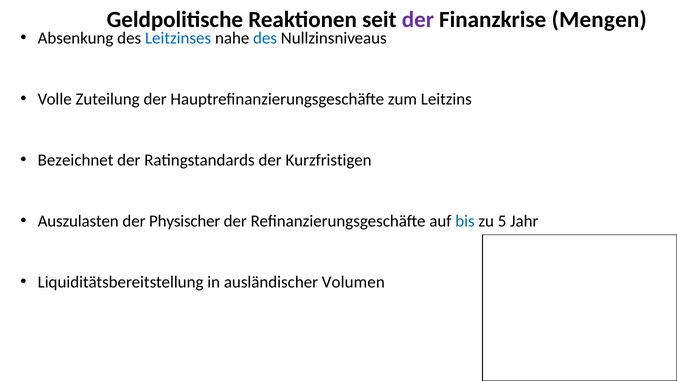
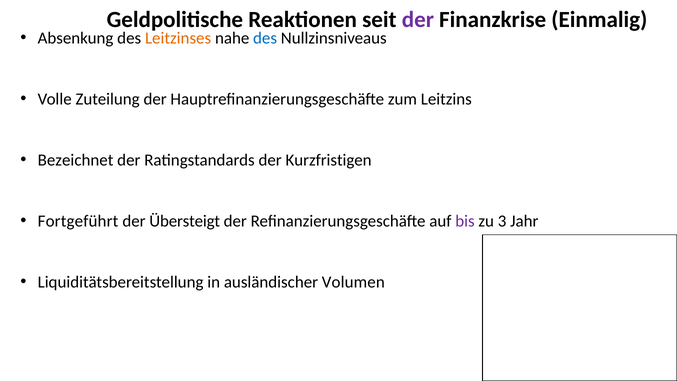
Mengen: Mengen -> Einmalig
Leitzinses colour: blue -> orange
Auszulasten: Auszulasten -> Fortgeführt
Physischer: Physischer -> Übersteigt
bis colour: blue -> purple
5: 5 -> 3
